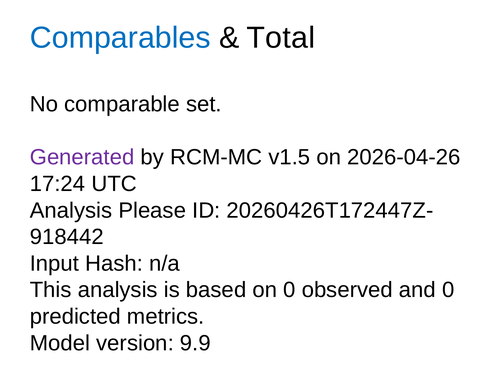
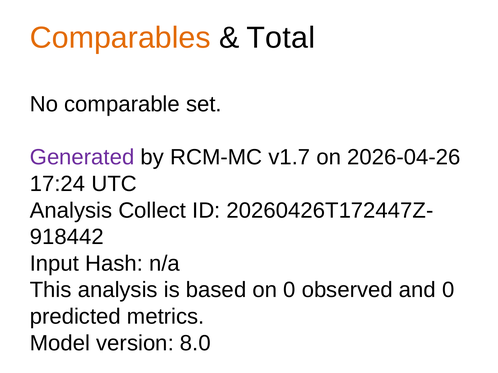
Comparables colour: blue -> orange
v1.5: v1.5 -> v1.7
Please: Please -> Collect
9.9: 9.9 -> 8.0
